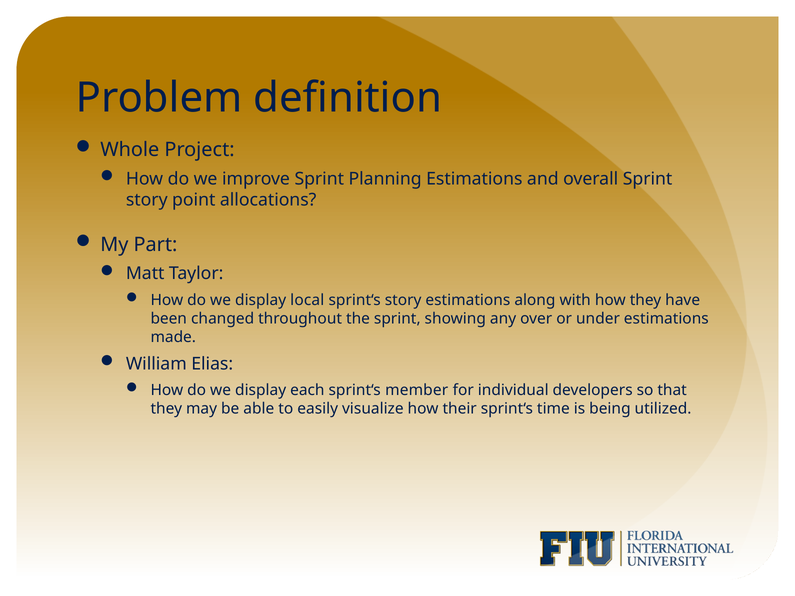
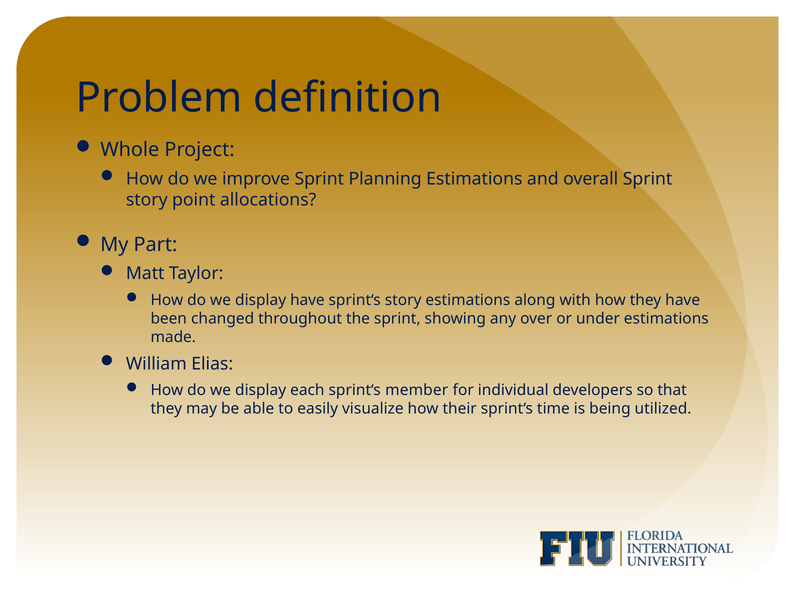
display local: local -> have
